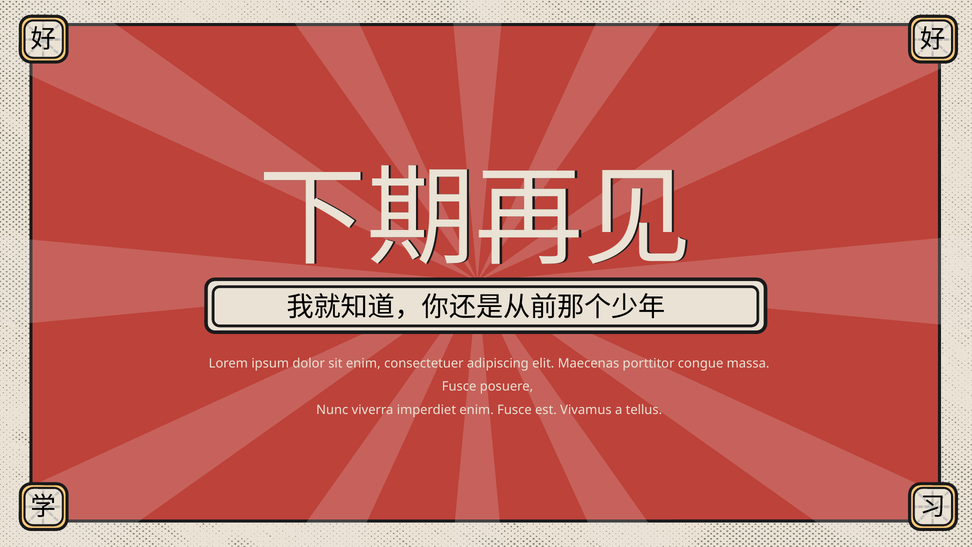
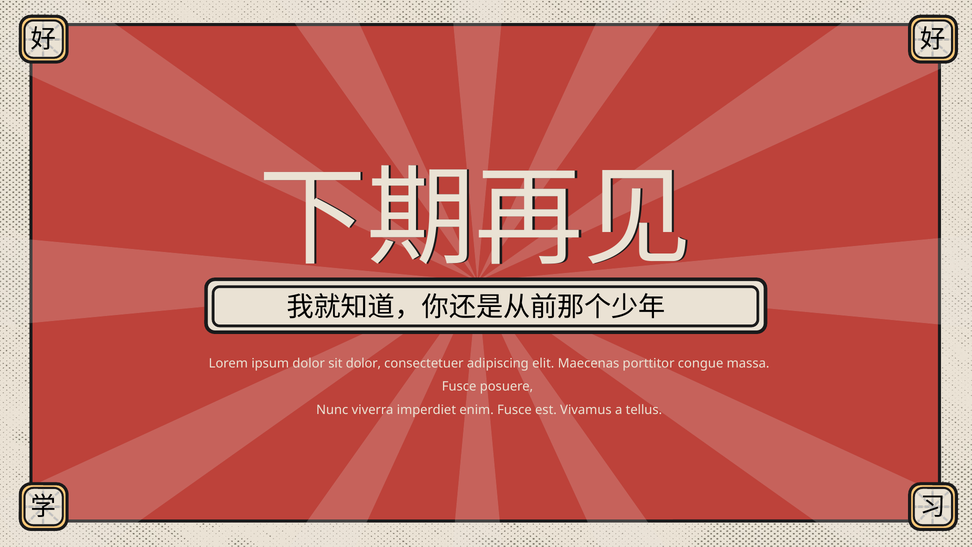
sit enim: enim -> dolor
